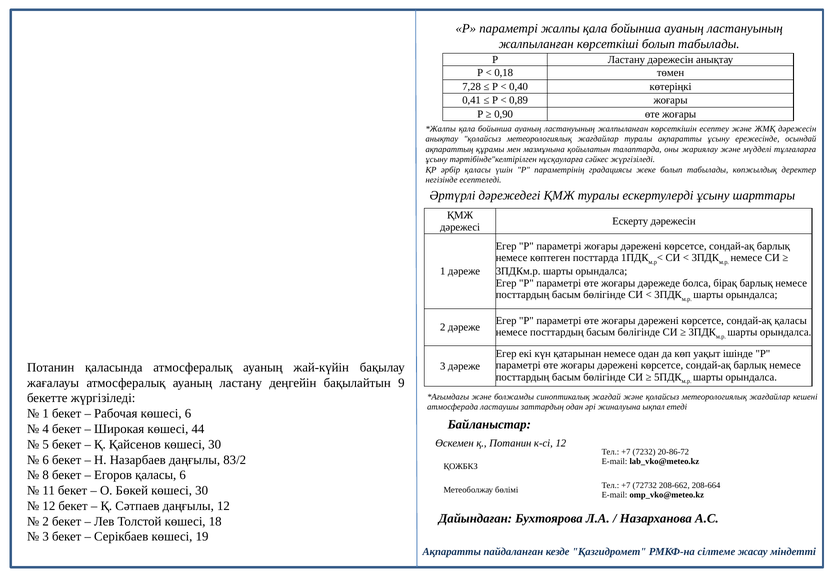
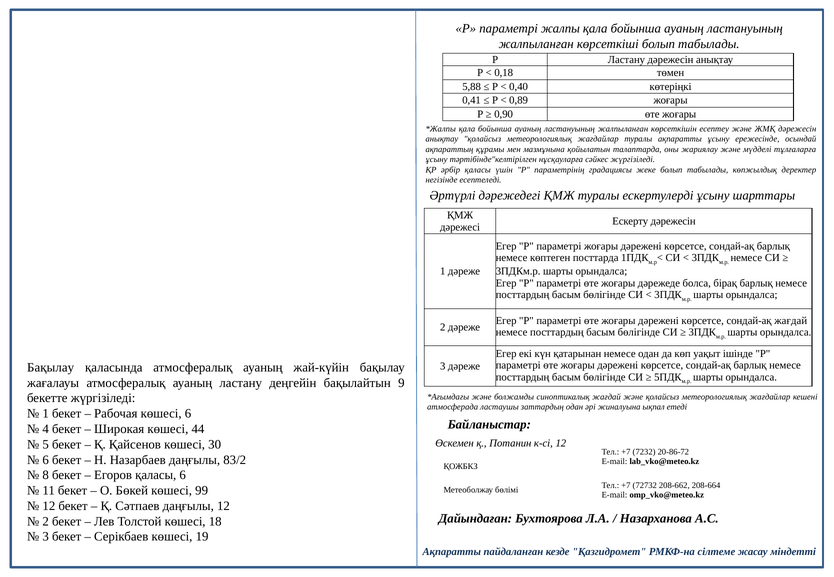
7,28: 7,28 -> 5,88
сондай-ақ қаласы: қаласы -> жағдай
Потанин at (51, 368): Потанин -> Бақылау
Бөкей көшесі 30: 30 -> 99
